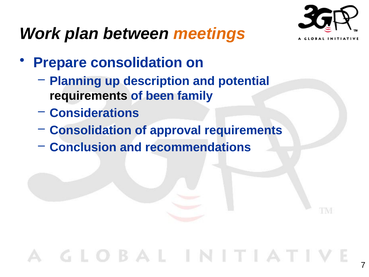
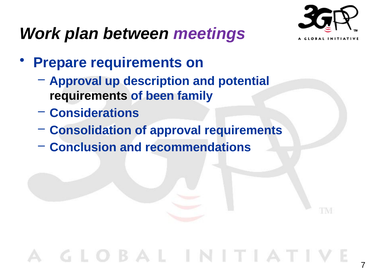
meetings colour: orange -> purple
Prepare consolidation: consolidation -> requirements
Planning at (76, 81): Planning -> Approval
